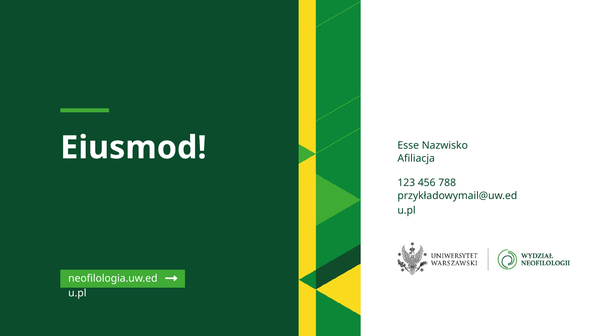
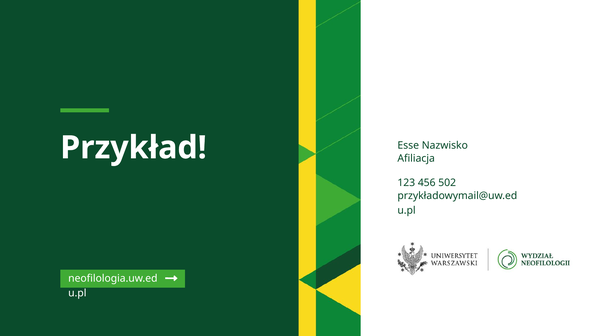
Eiusmod: Eiusmod -> Przykład
788: 788 -> 502
